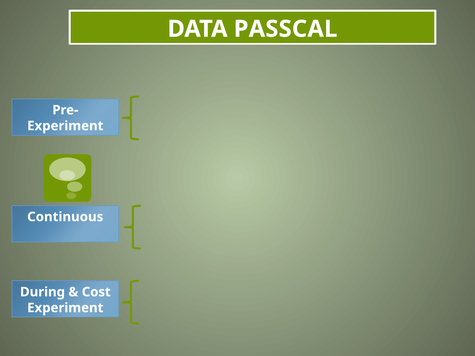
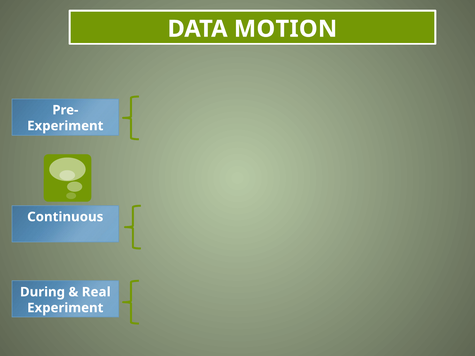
PASSCAL: PASSCAL -> MOTION
Cost: Cost -> Real
